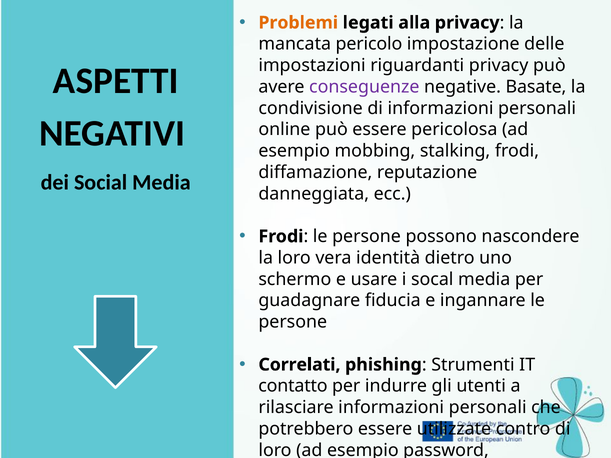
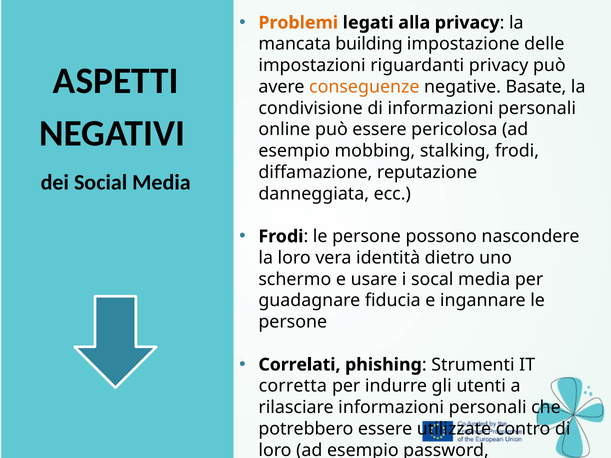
pericolo: pericolo -> building
conseguenze colour: purple -> orange
contatto: contatto -> corretta
